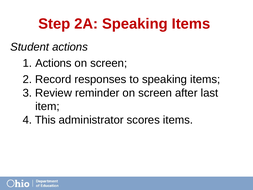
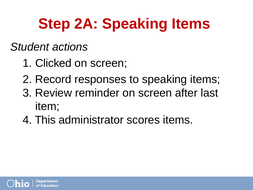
1 Actions: Actions -> Clicked
